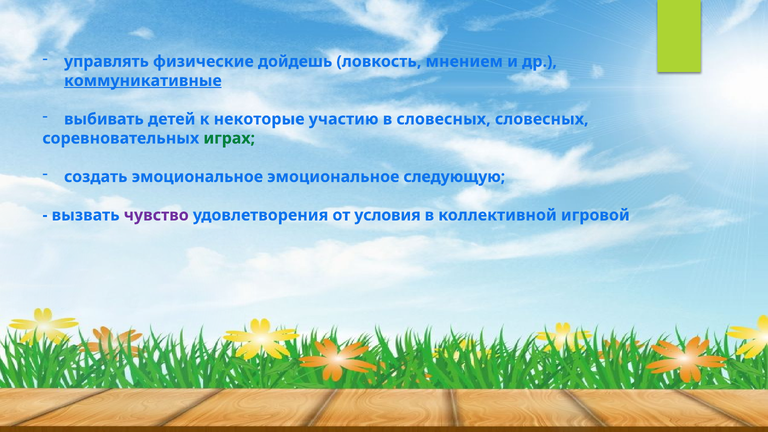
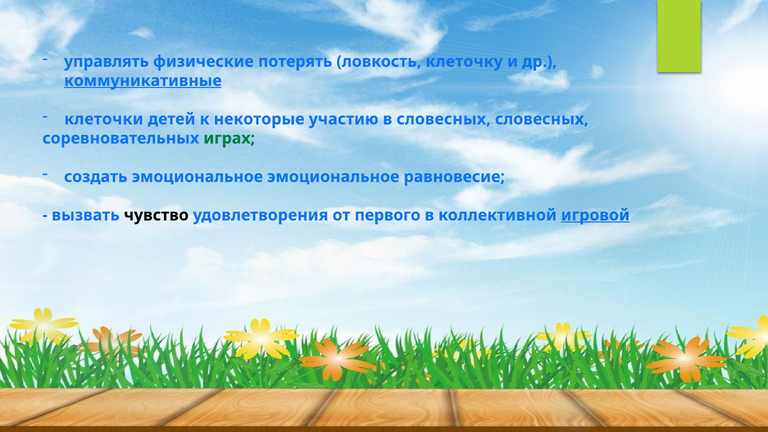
дойдешь: дойдешь -> потерять
мнением: мнением -> клеточку
выбивать: выбивать -> клеточки
следующую: следующую -> равновесие
чувство colour: purple -> black
условия: условия -> первого
игровой underline: none -> present
